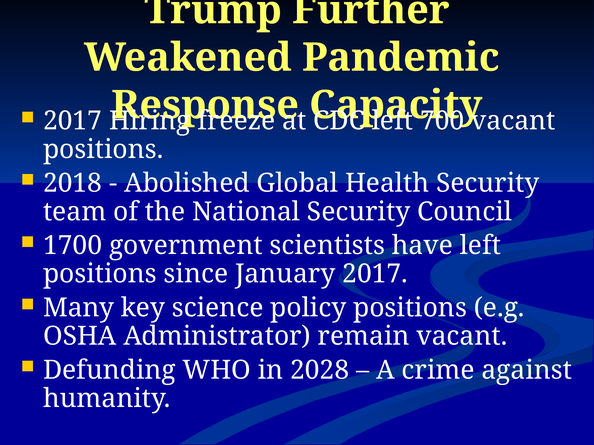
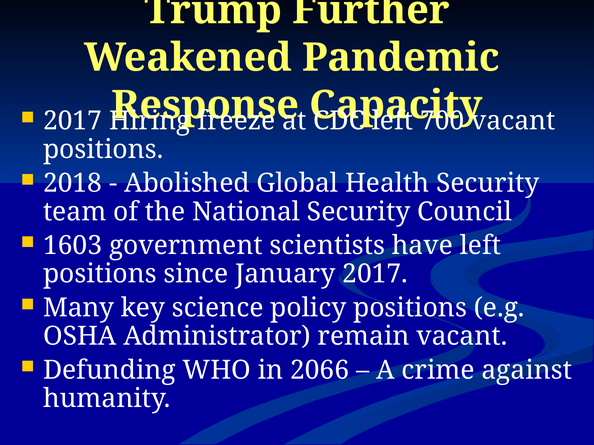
1700: 1700 -> 1603
2028: 2028 -> 2066
